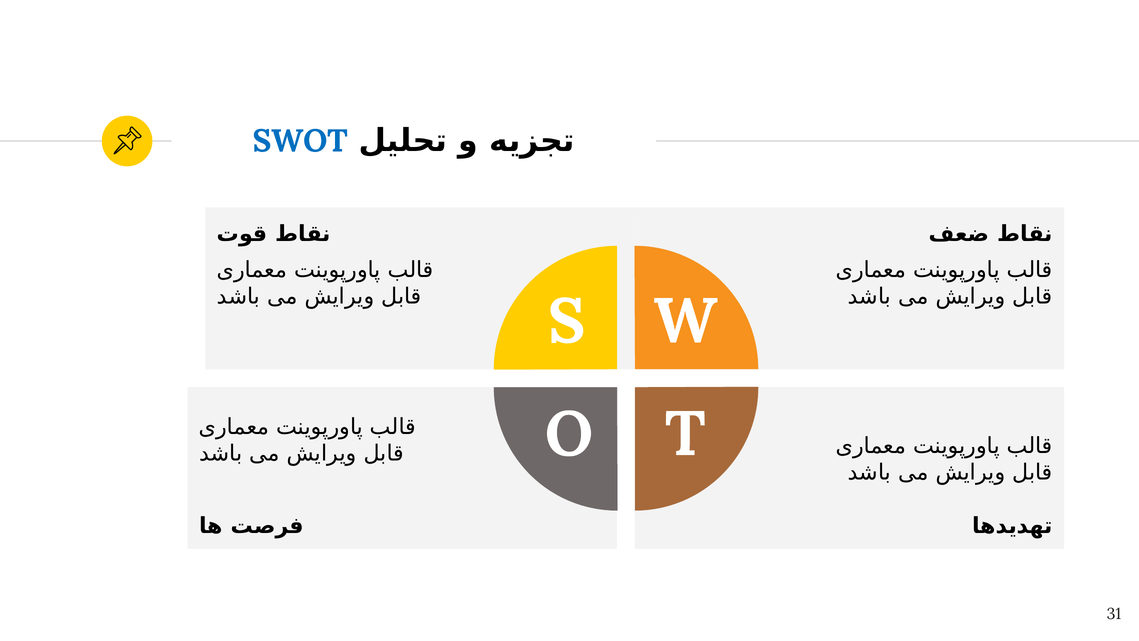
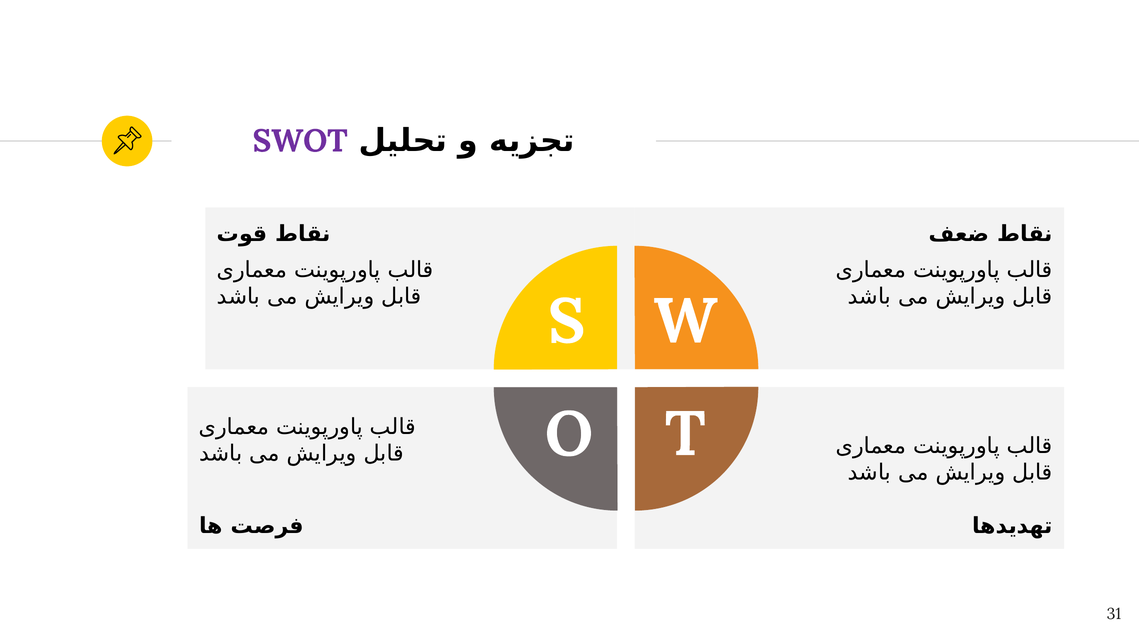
SWOT colour: blue -> purple
